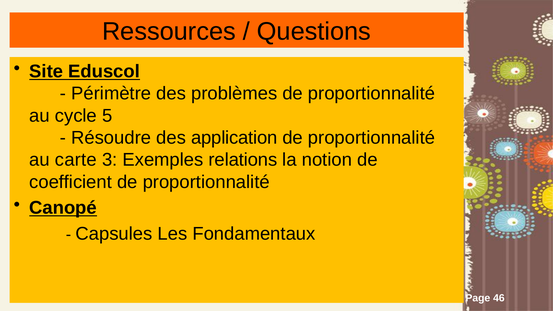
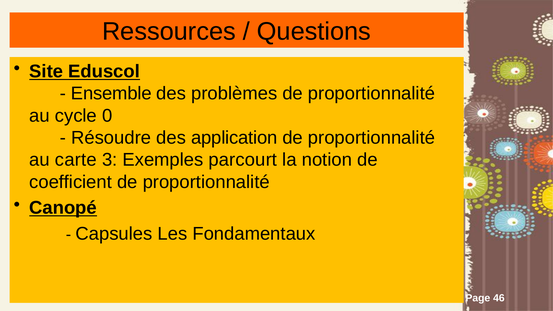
Périmètre: Périmètre -> Ensemble
5: 5 -> 0
relations: relations -> parcourt
